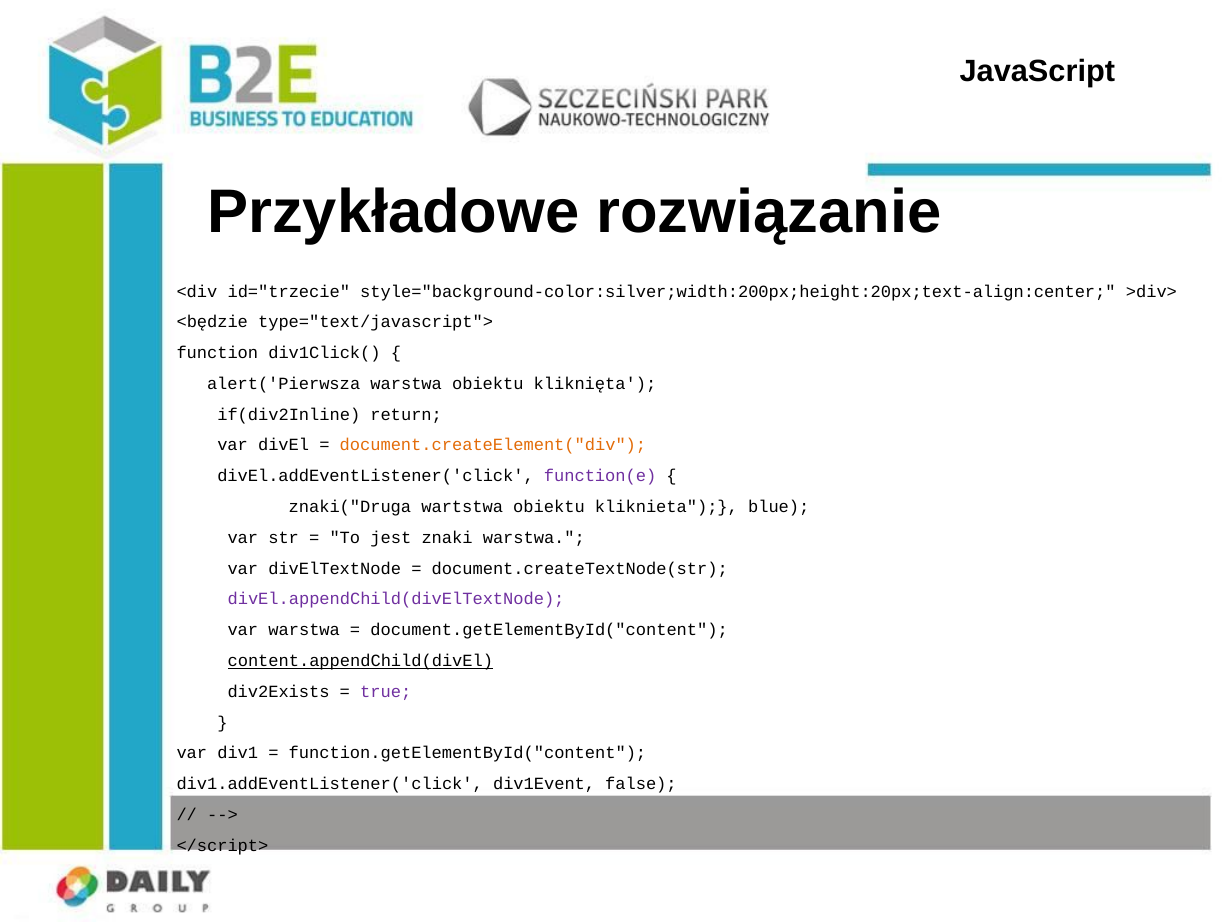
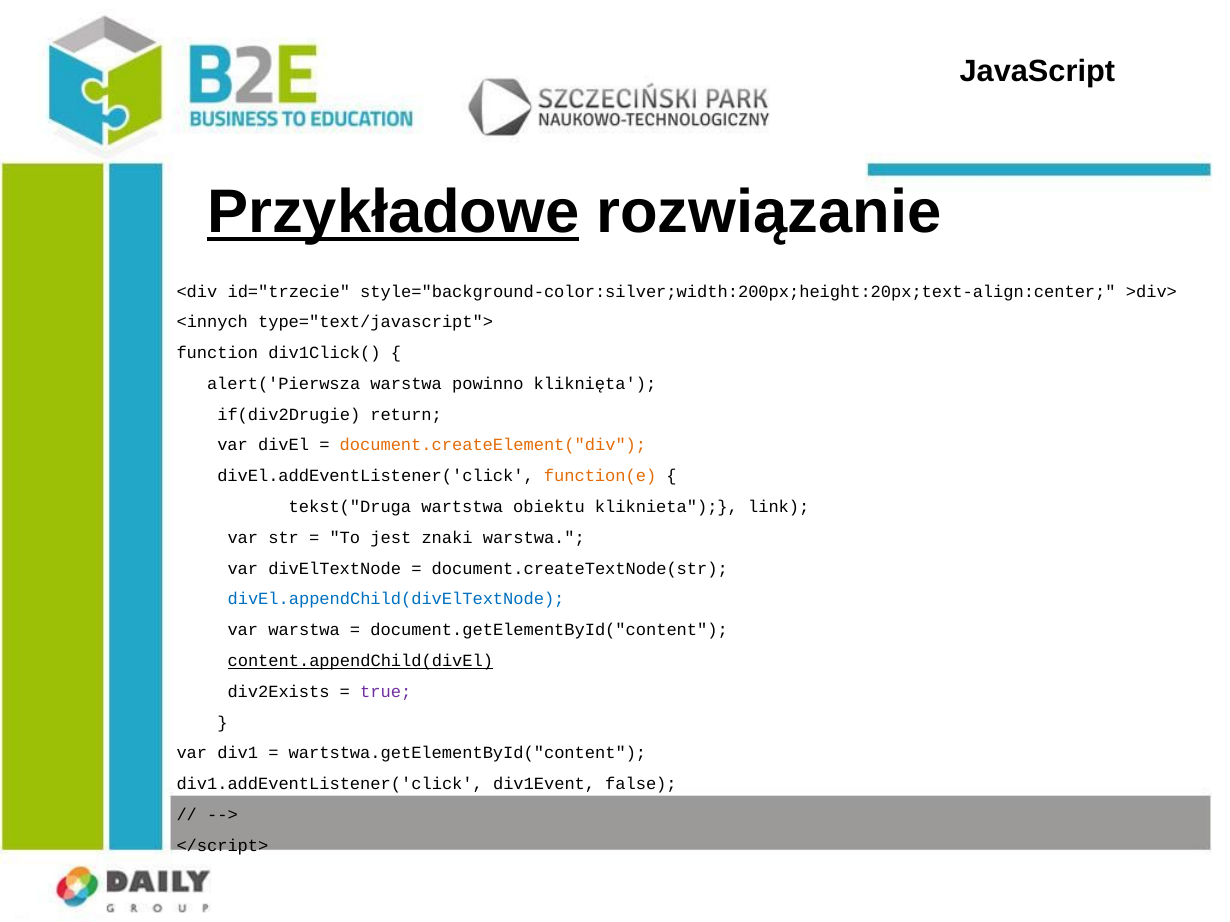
Przykładowe underline: none -> present
<będzie: <będzie -> <innych
warstwa obiektu: obiektu -> powinno
if(div2Inline: if(div2Inline -> if(div2Drugie
function(e colour: purple -> orange
znaki("Druga: znaki("Druga -> tekst("Druga
blue: blue -> link
divEl.appendChild(divElTextNode colour: purple -> blue
function.getElementById("content: function.getElementById("content -> wartstwa.getElementById("content
